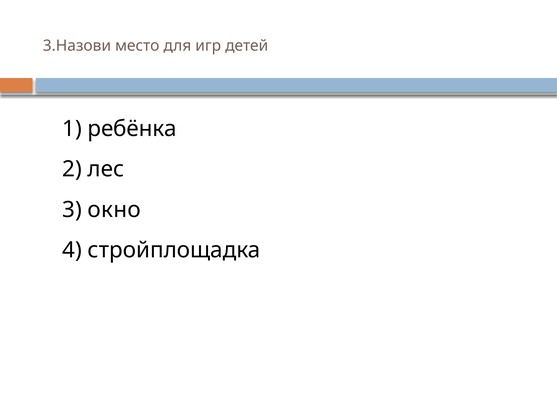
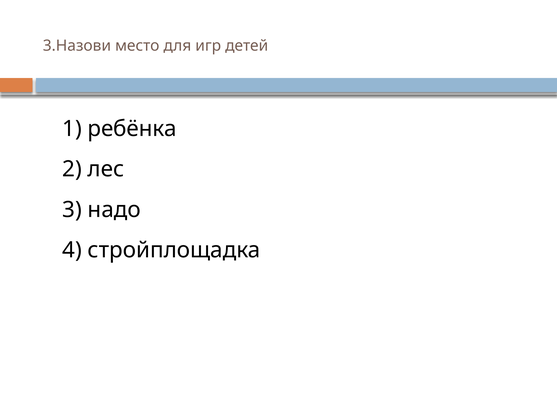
окно: окно -> надо
